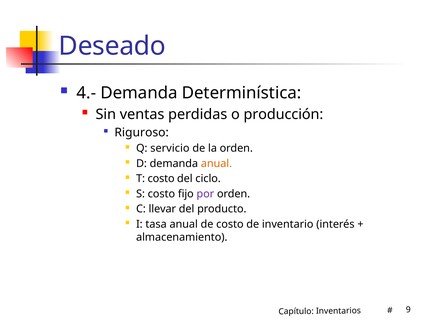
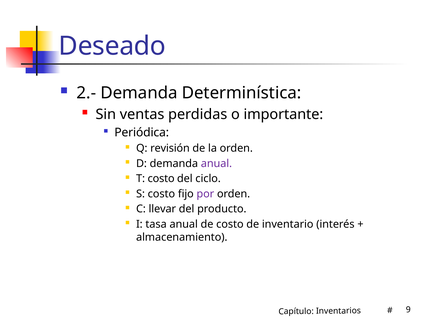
4.-: 4.- -> 2.-
producción: producción -> importante
Riguroso: Riguroso -> Periódica
servicio: servicio -> revisión
anual at (216, 163) colour: orange -> purple
